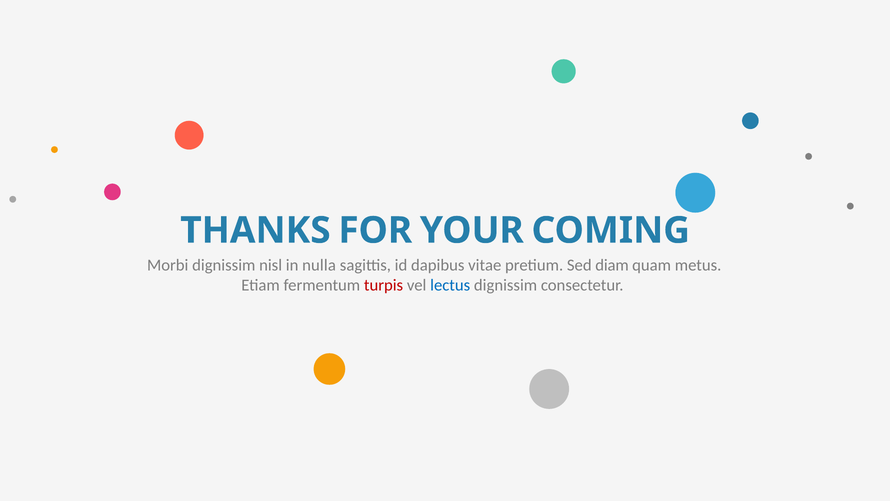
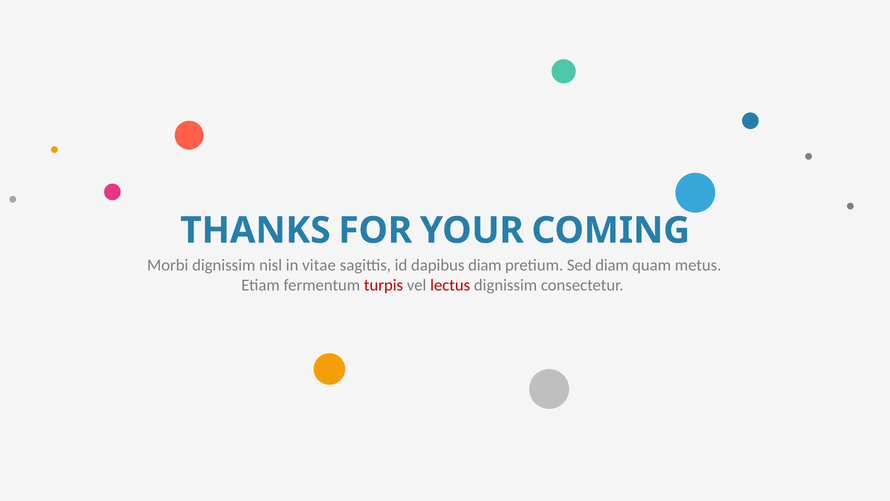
nulla: nulla -> vitae
dapibus vitae: vitae -> diam
lectus colour: blue -> red
